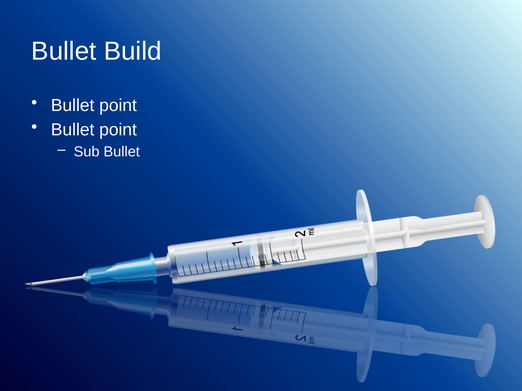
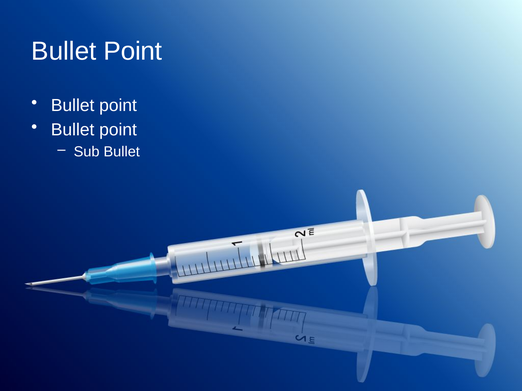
Build at (133, 51): Build -> Point
